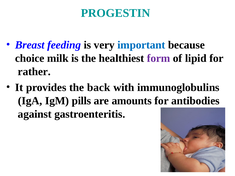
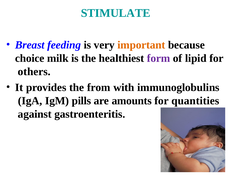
PROGESTIN: PROGESTIN -> STIMULATE
important colour: blue -> orange
rather: rather -> others
back: back -> from
antibodies: antibodies -> quantities
